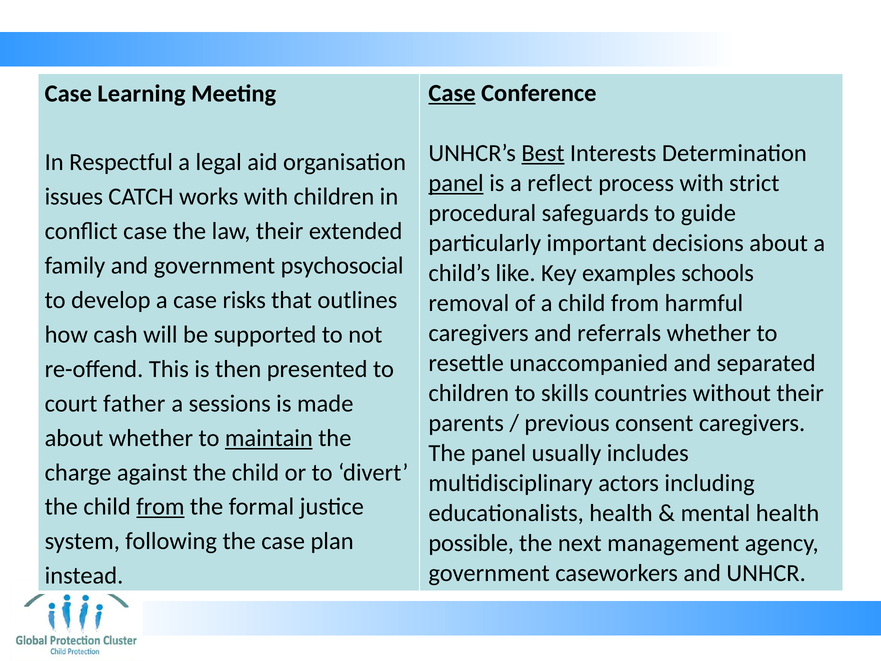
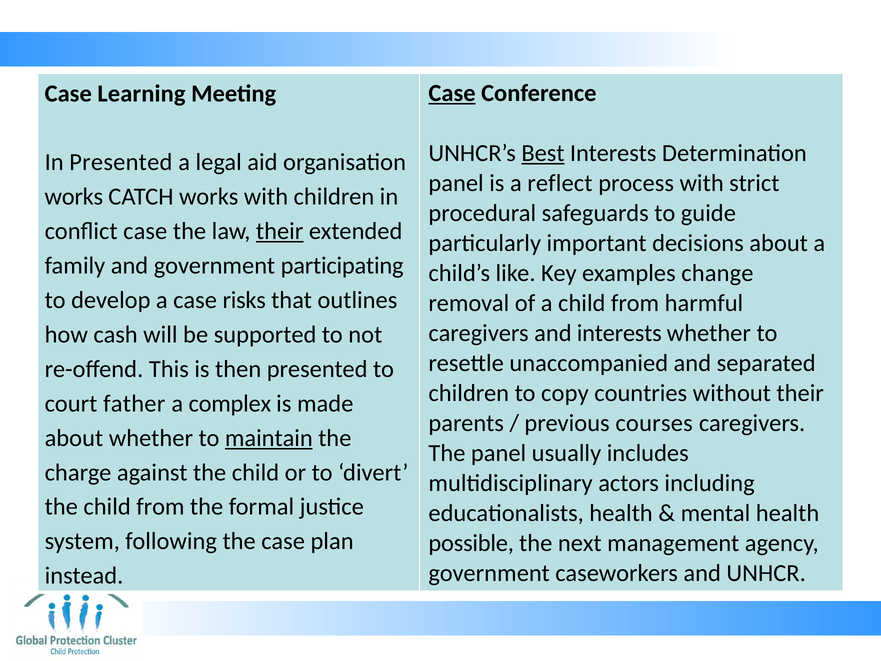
In Respectful: Respectful -> Presented
panel at (456, 183) underline: present -> none
issues at (74, 197): issues -> works
their at (280, 231) underline: none -> present
psychosocial: psychosocial -> participating
schools: schools -> change
and referrals: referrals -> interests
skills: skills -> copy
sessions: sessions -> complex
consent: consent -> courses
from at (160, 507) underline: present -> none
